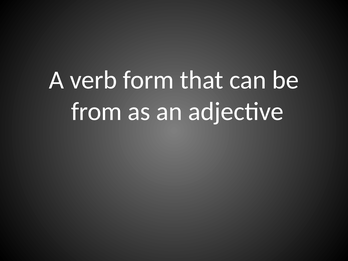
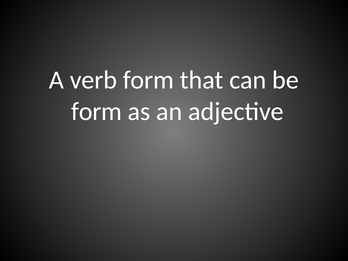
from at (97, 111): from -> form
